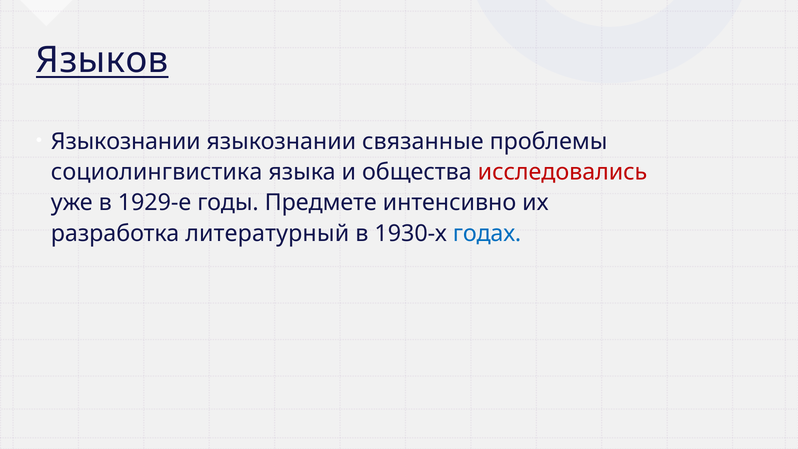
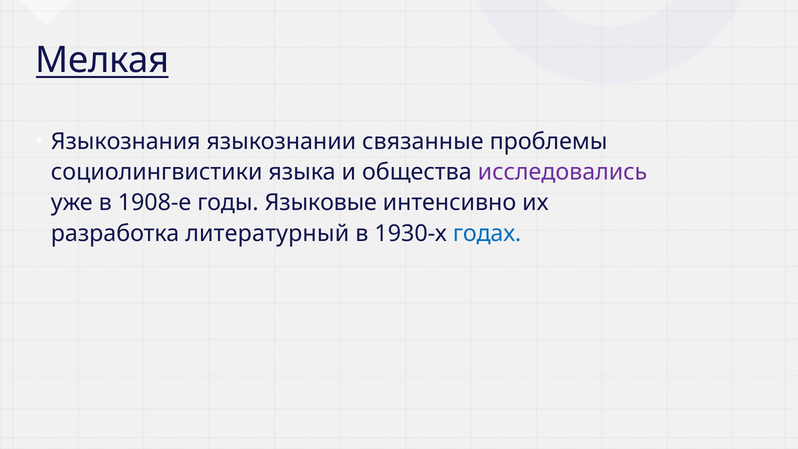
Языков: Языков -> Мелкая
Языкознании at (126, 141): Языкознании -> Языкознания
социолингвистика: социолингвистика -> социолингвистики
исследовались colour: red -> purple
1929-е: 1929-е -> 1908-е
Предмете: Предмете -> Языковые
